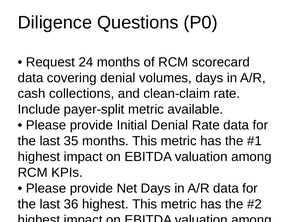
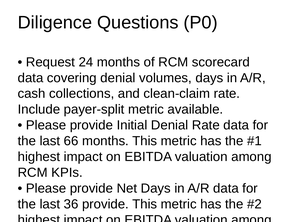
35: 35 -> 66
36 highest: highest -> provide
